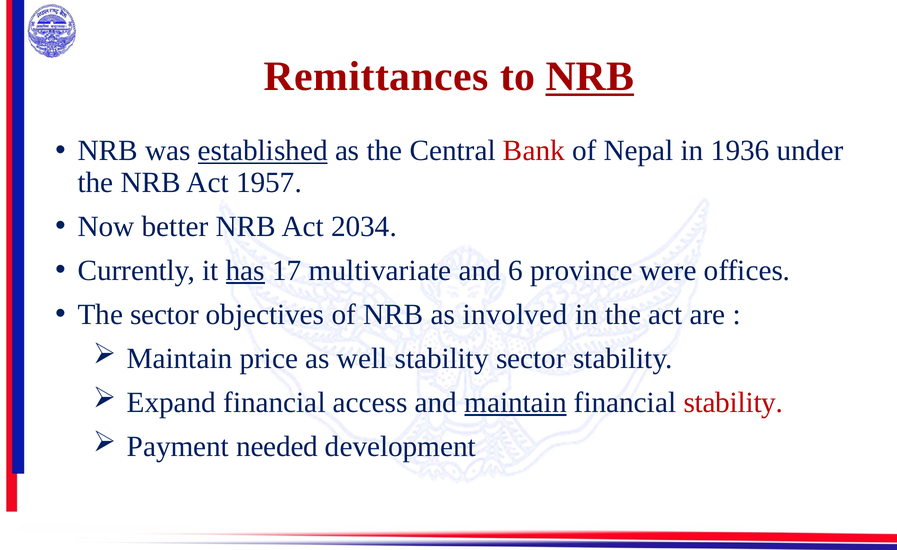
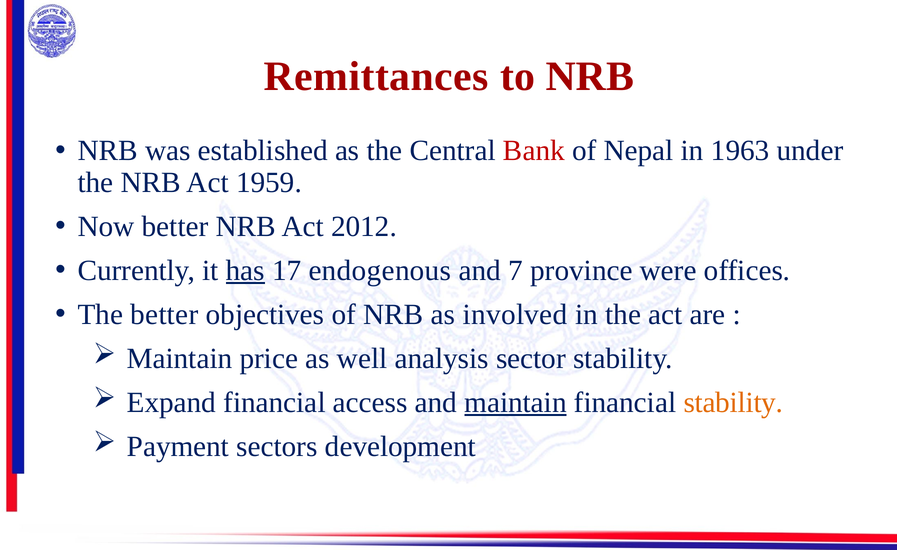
NRB at (590, 77) underline: present -> none
established underline: present -> none
1936: 1936 -> 1963
1957: 1957 -> 1959
2034: 2034 -> 2012
multivariate: multivariate -> endogenous
6: 6 -> 7
The sector: sector -> better
well stability: stability -> analysis
stability at (733, 403) colour: red -> orange
needed: needed -> sectors
